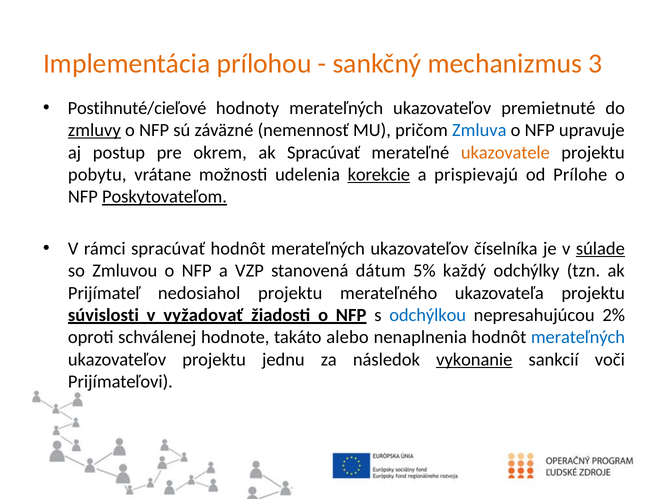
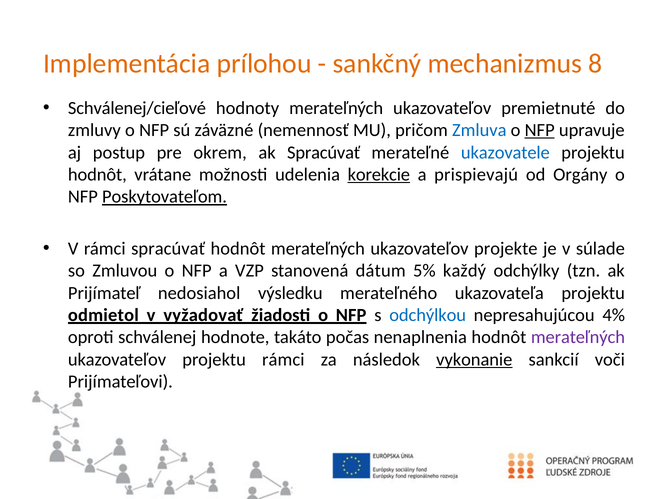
3: 3 -> 8
Postihnuté/cieľové: Postihnuté/cieľové -> Schválenej/cieľové
zmluvy underline: present -> none
NFP at (540, 130) underline: none -> present
ukazovatele colour: orange -> blue
pobytu at (97, 174): pobytu -> hodnôt
Prílohe: Prílohe -> Orgány
číselníka: číselníka -> projekte
súlade underline: present -> none
nedosiahol projektu: projektu -> výsledku
súvislosti: súvislosti -> odmietol
2%: 2% -> 4%
alebo: alebo -> počas
merateľných at (578, 337) colour: blue -> purple
projektu jednu: jednu -> rámci
